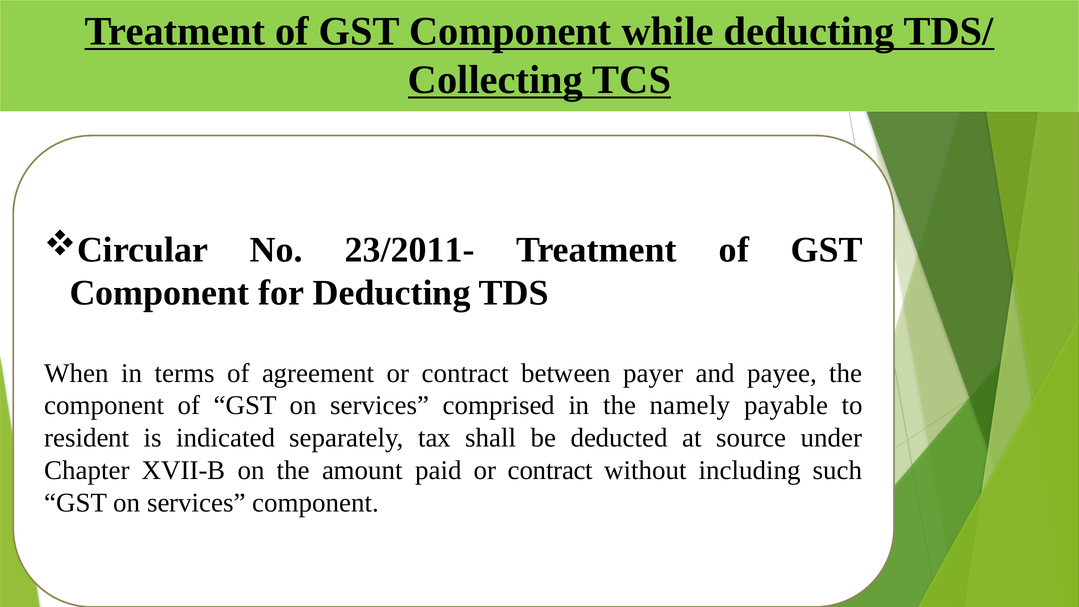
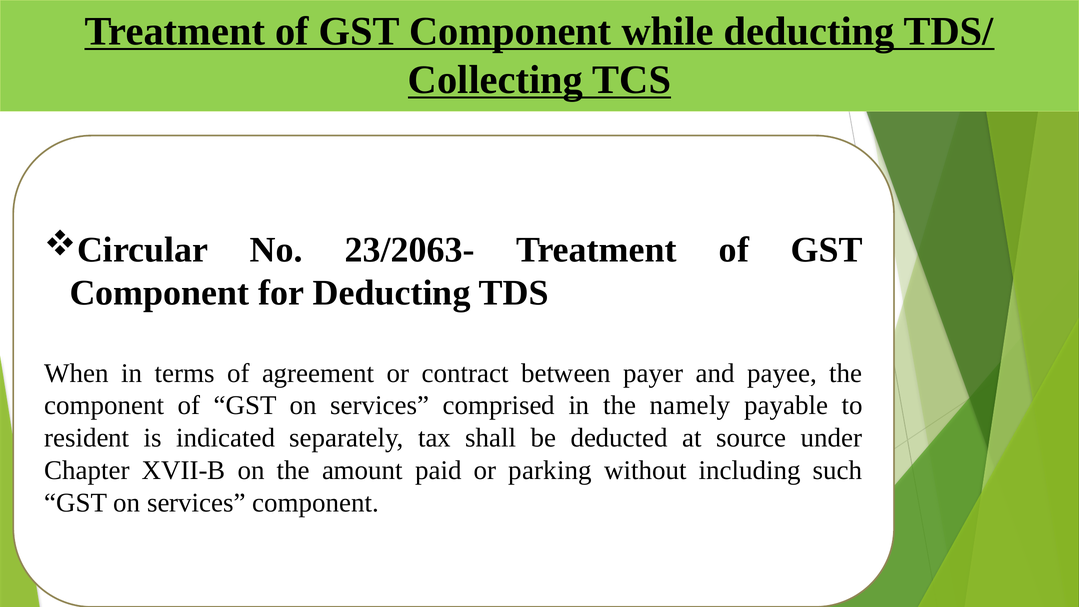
23/2011-: 23/2011- -> 23/2063-
paid or contract: contract -> parking
